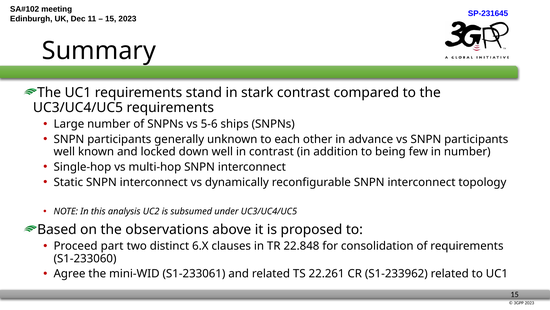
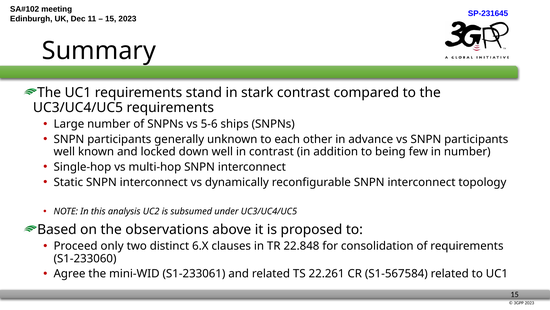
part: part -> only
S1-233962: S1-233962 -> S1-567584
